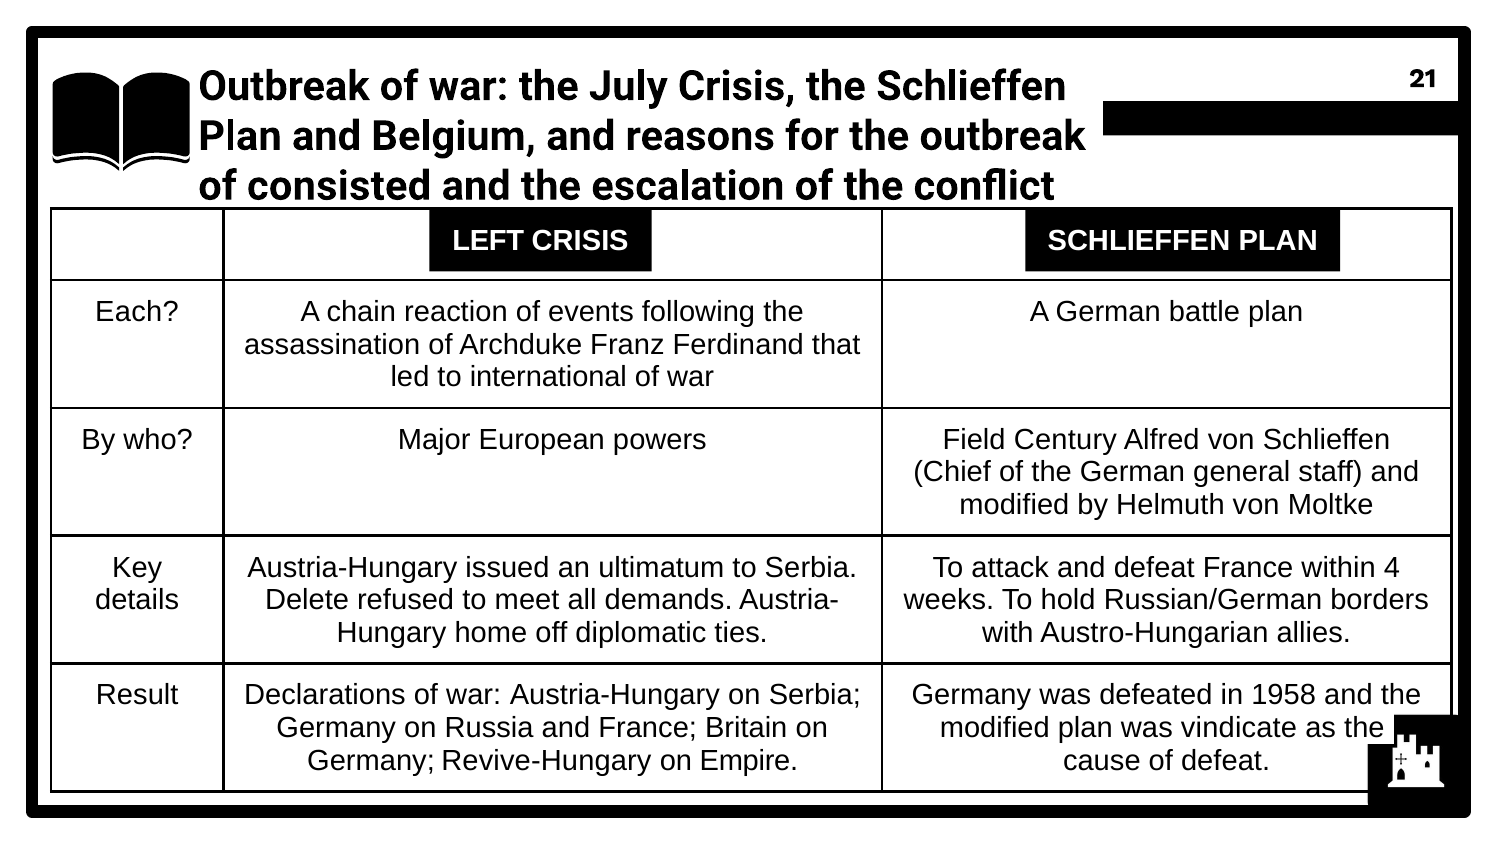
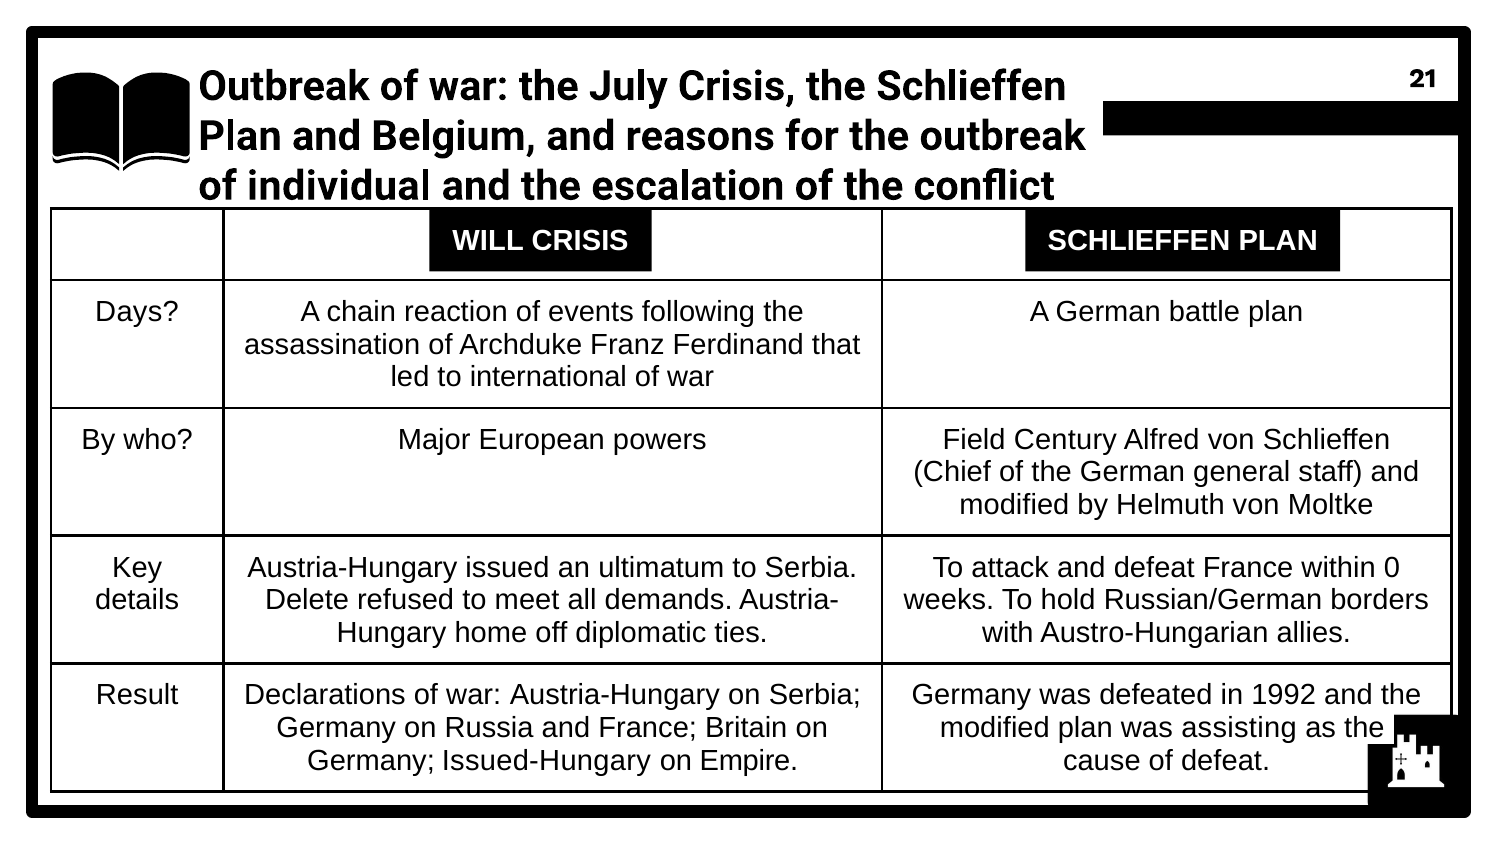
consisted: consisted -> individual
LEFT: LEFT -> WILL
Each: Each -> Days
4: 4 -> 0
1958: 1958 -> 1992
vindicate: vindicate -> assisting
Revive-Hungary: Revive-Hungary -> Issued-Hungary
